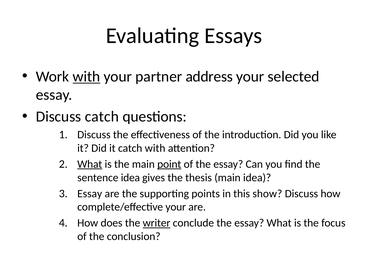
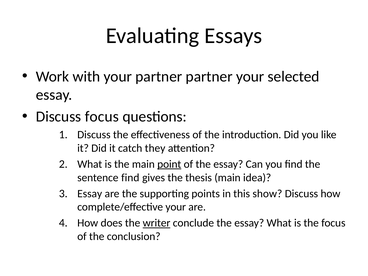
with at (86, 77) underline: present -> none
partner address: address -> partner
Discuss catch: catch -> focus
catch with: with -> they
What at (90, 164) underline: present -> none
sentence idea: idea -> find
